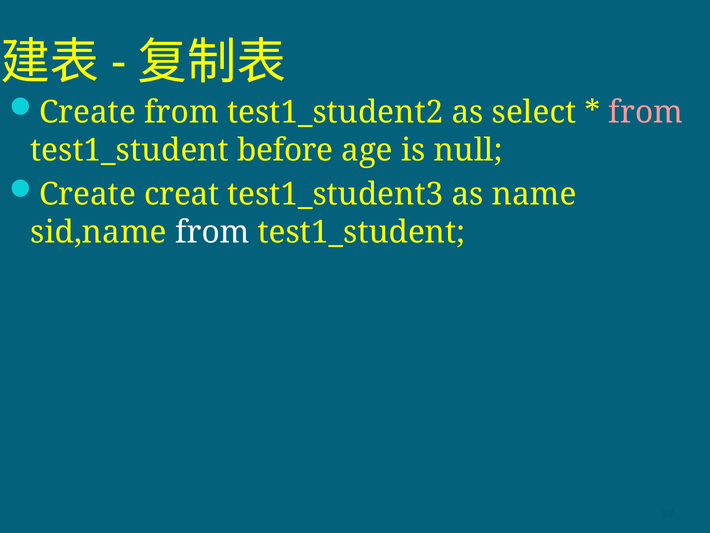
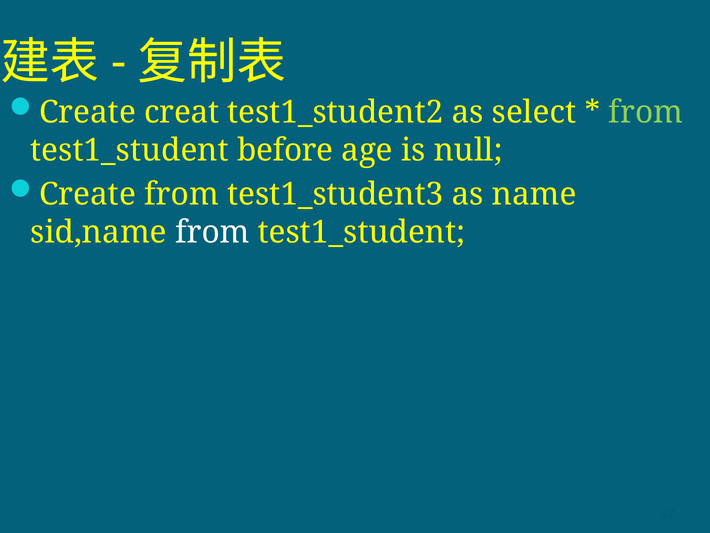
Create from: from -> creat
from at (646, 112) colour: pink -> light green
Create creat: creat -> from
